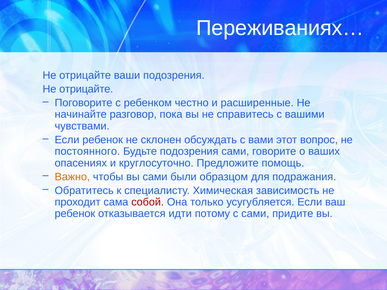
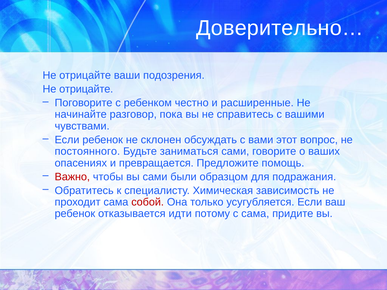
Переживаниях…: Переживаниях… -> Доверительно…
Будьте подозрения: подозрения -> заниматься
круглосуточно: круглосуточно -> превращается
Важно colour: orange -> red
с сами: сами -> сама
